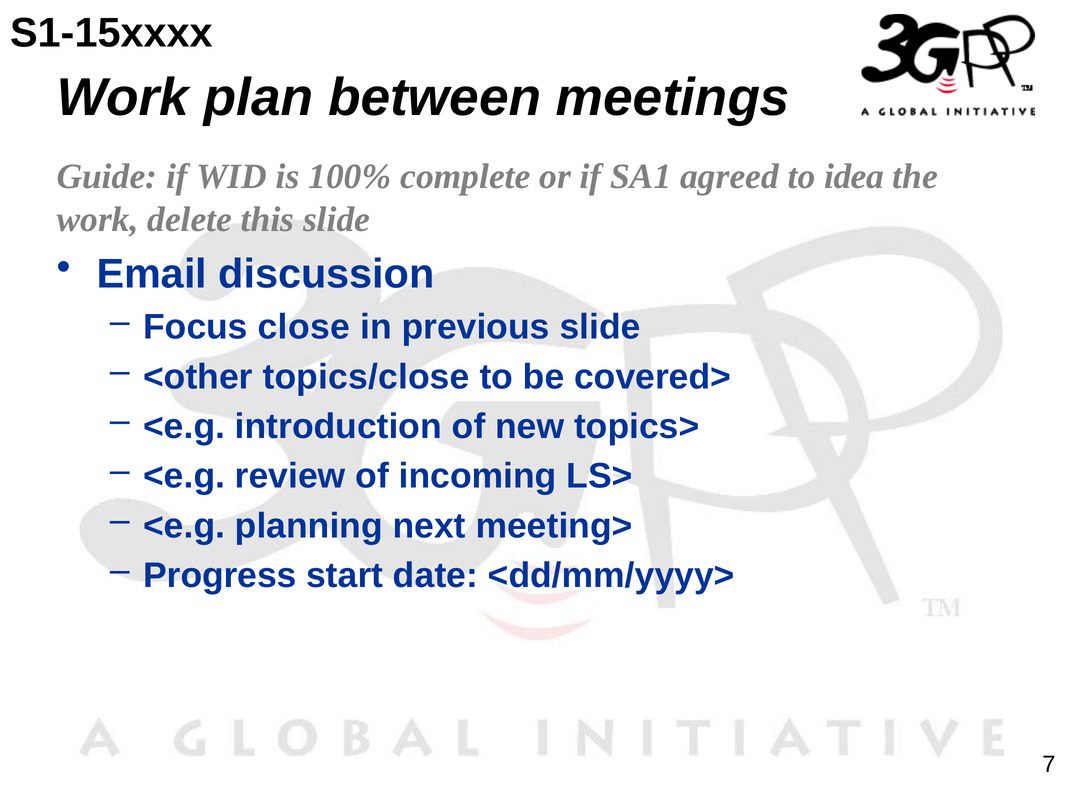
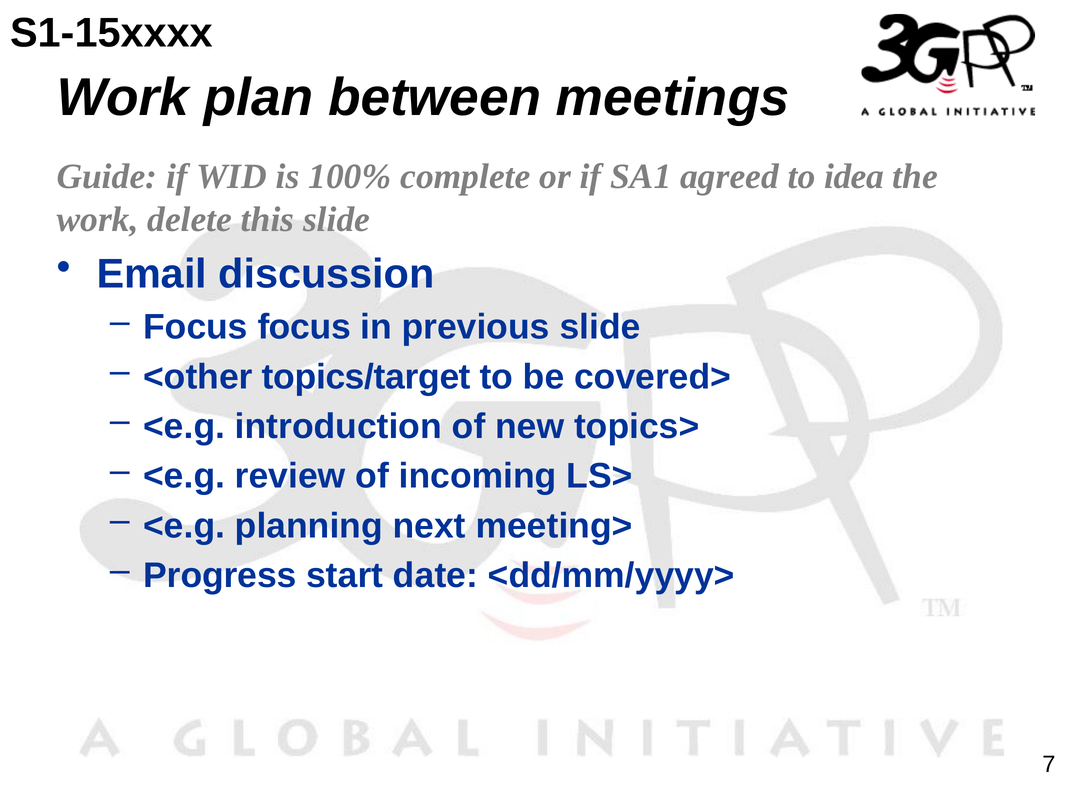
Focus close: close -> focus
topics/close: topics/close -> topics/target
